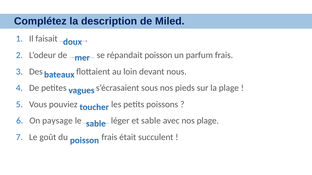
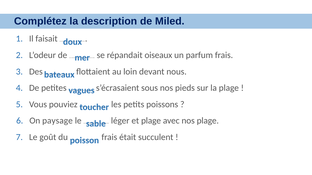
répandait poisson: poisson -> oiseaux
et sable: sable -> plage
